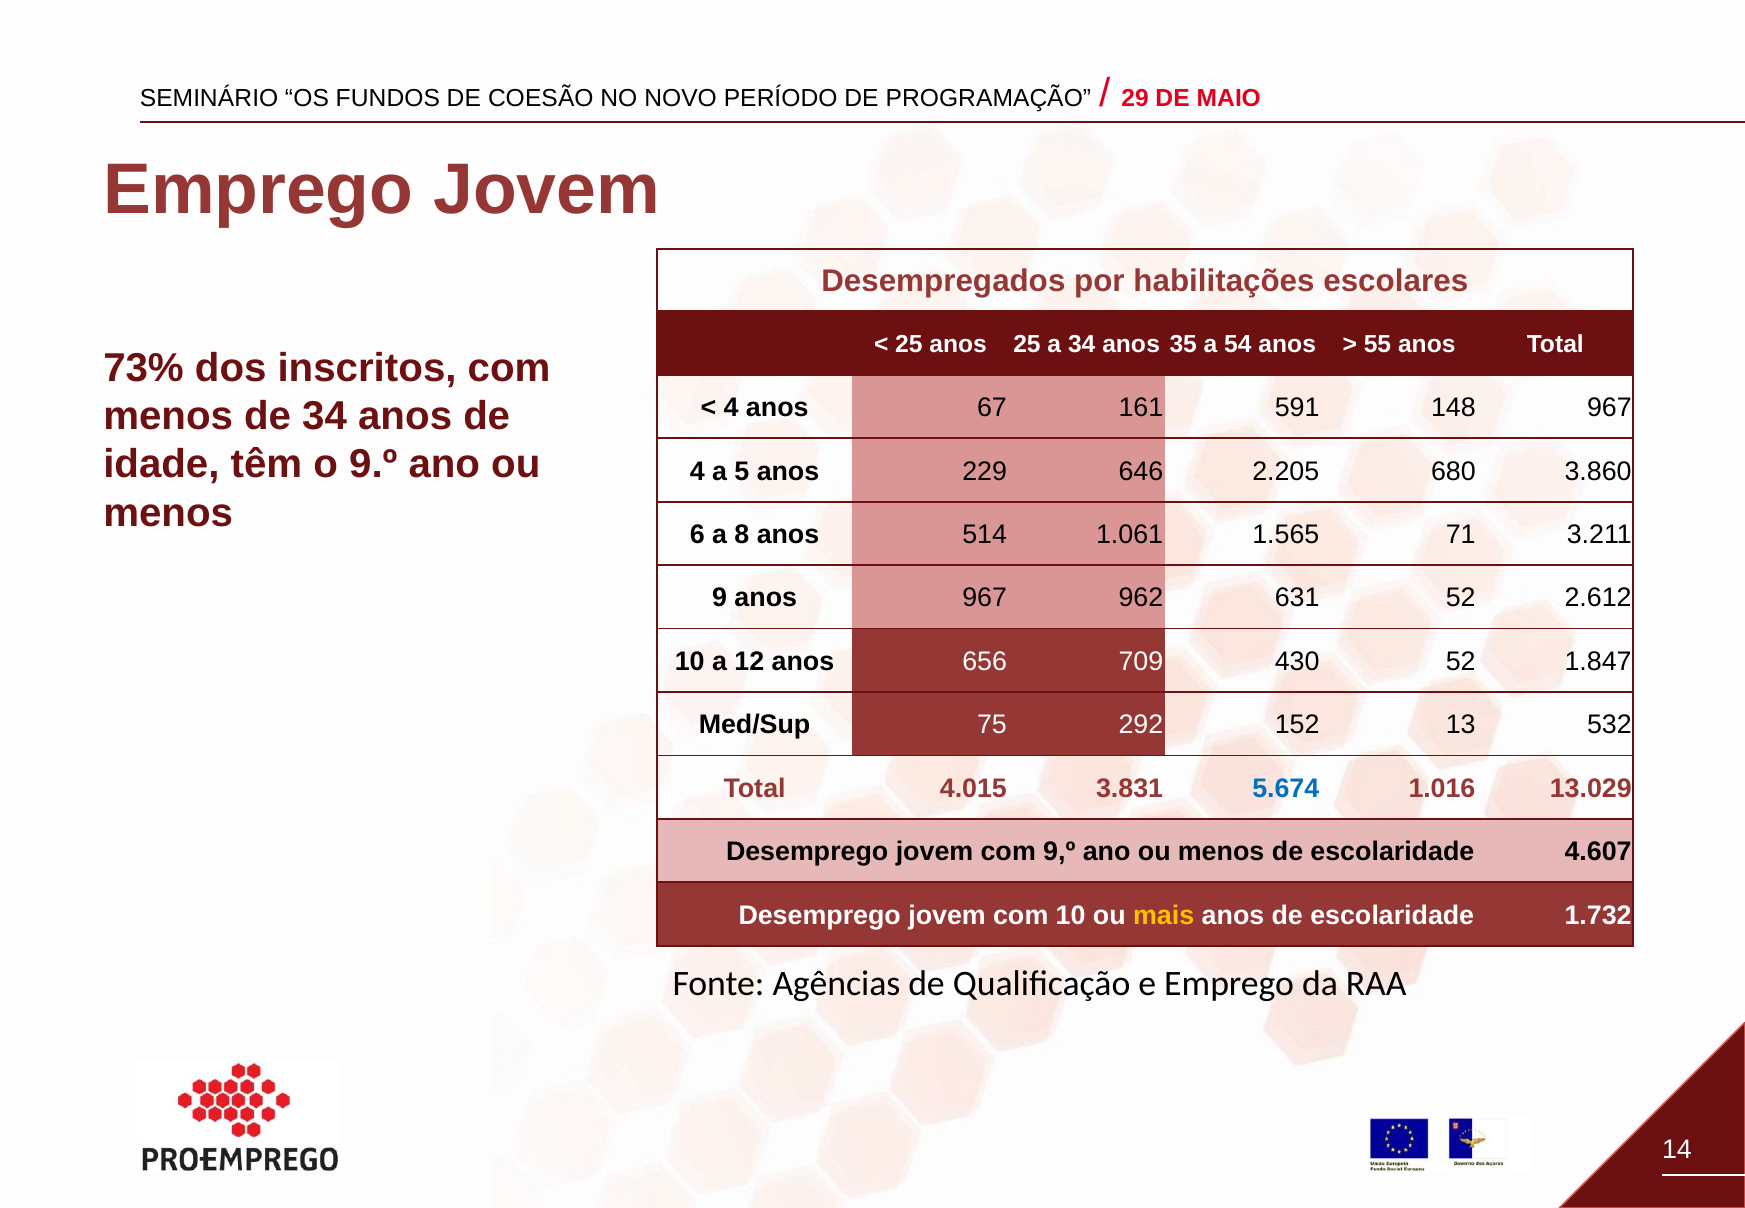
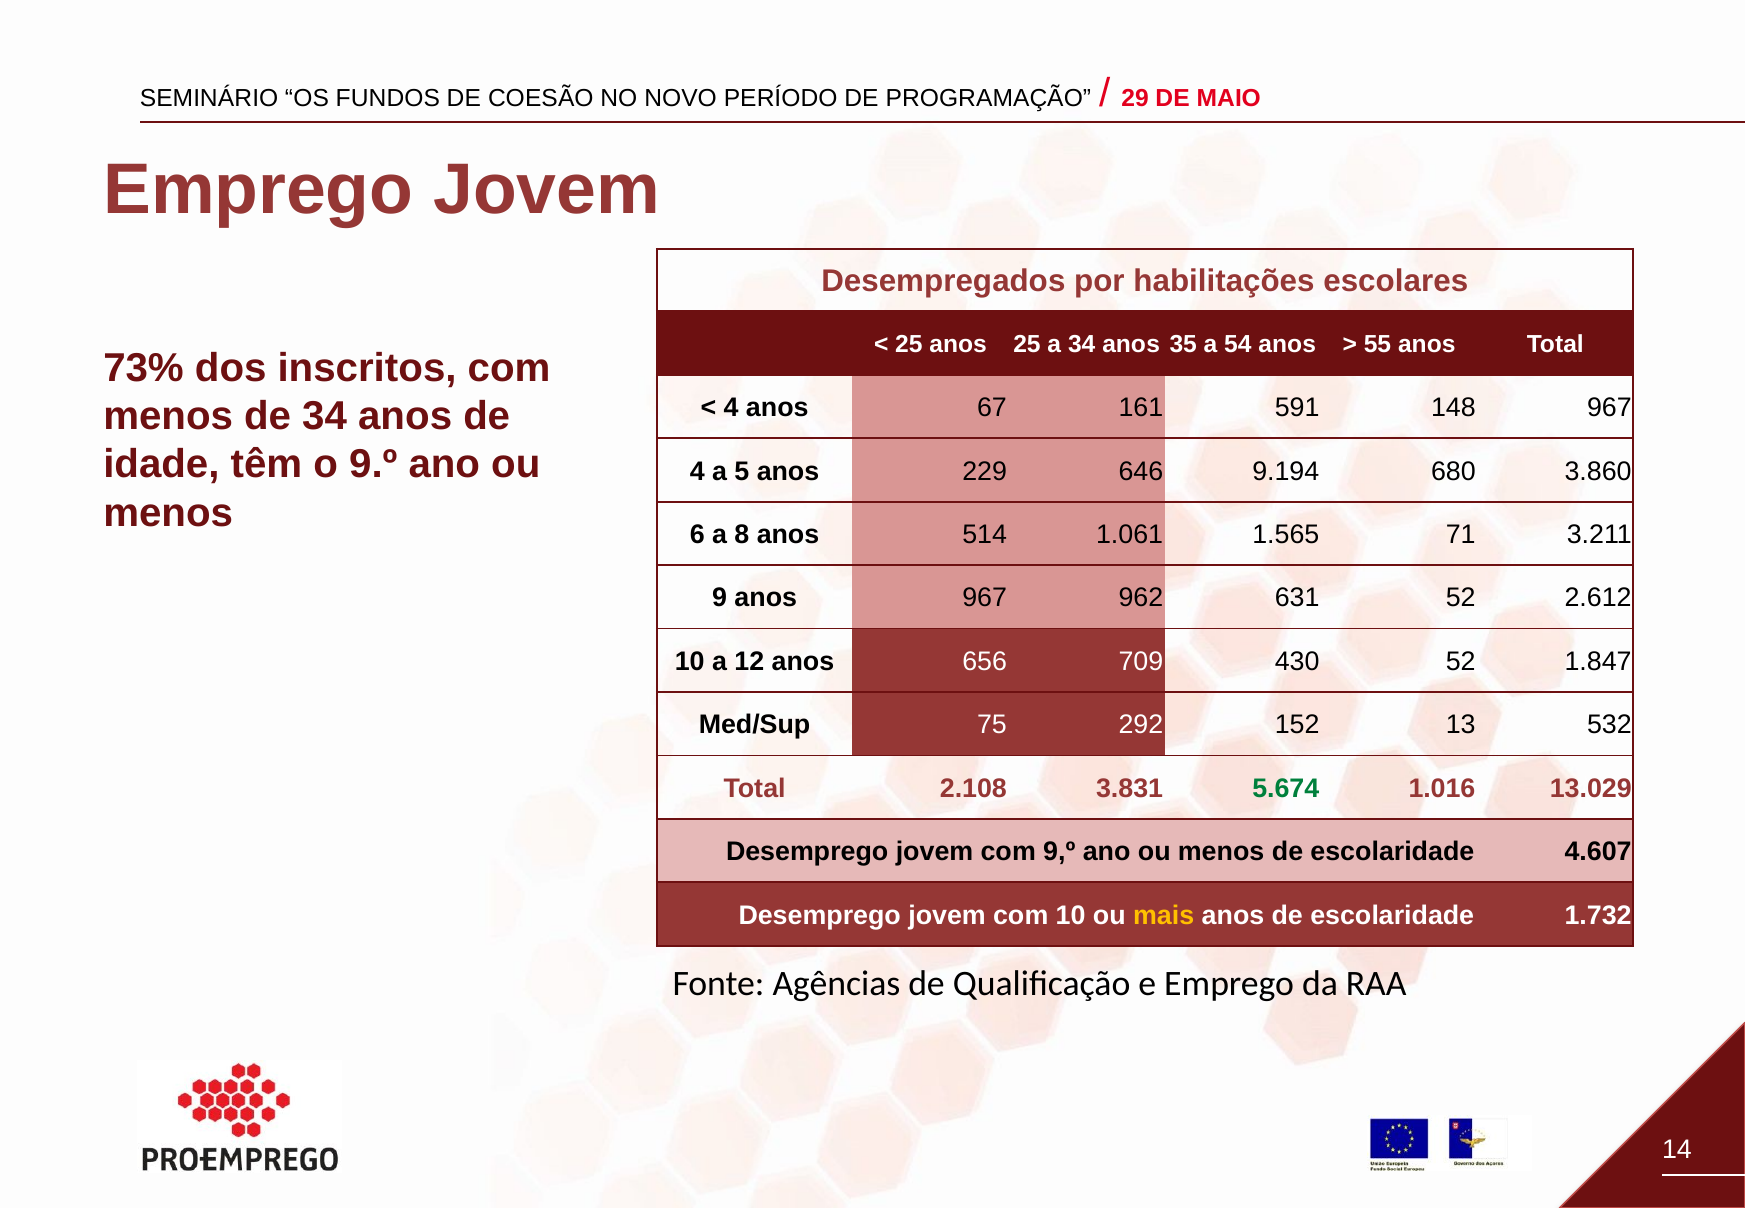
2.205: 2.205 -> 9.194
4.015: 4.015 -> 2.108
5.674 colour: blue -> green
